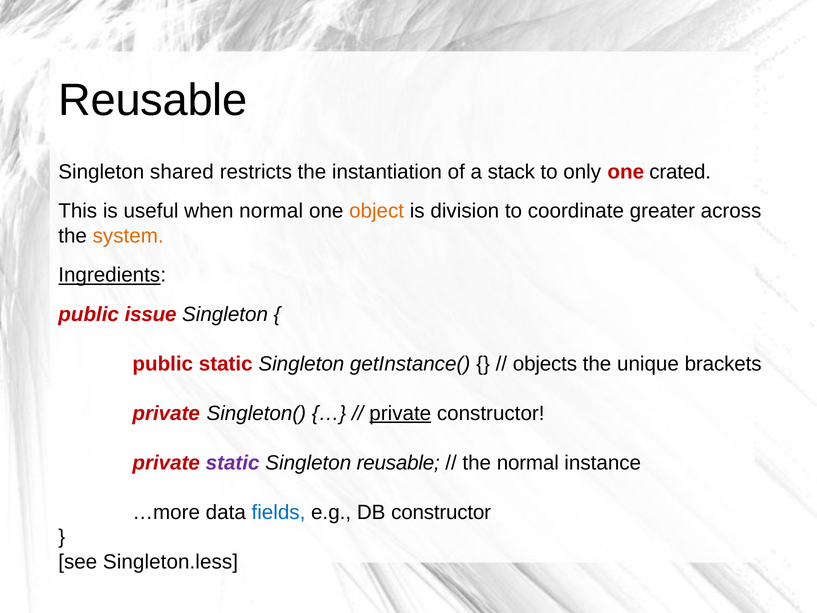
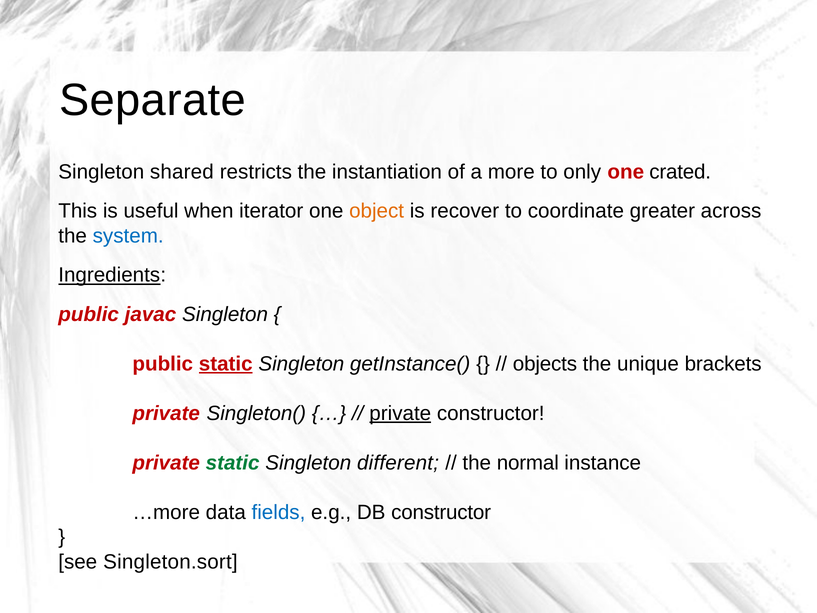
Reusable at (153, 100): Reusable -> Separate
stack: stack -> more
when normal: normal -> iterator
division: division -> recover
system colour: orange -> blue
issue: issue -> javac
static at (226, 364) underline: none -> present
static at (233, 463) colour: purple -> green
Singleton reusable: reusable -> different
Singleton.less: Singleton.less -> Singleton.sort
